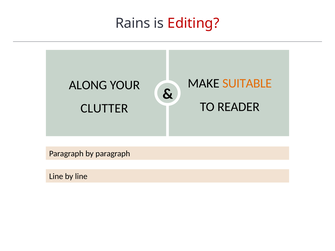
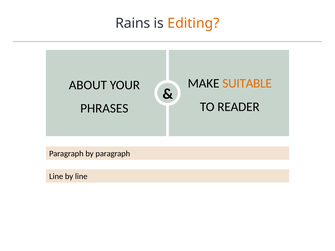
Editing colour: red -> orange
ALONG: ALONG -> ABOUT
CLUTTER: CLUTTER -> PHRASES
